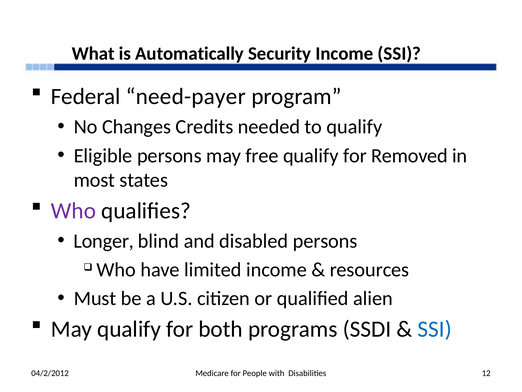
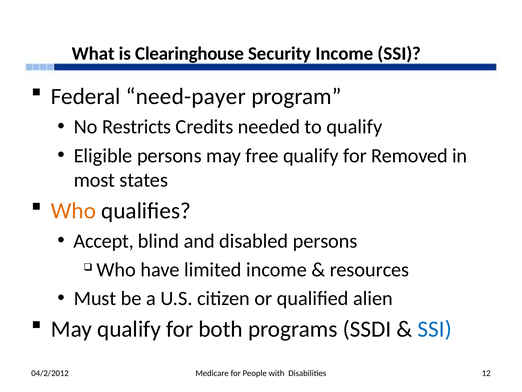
Automatically: Automatically -> Clearinghouse
Changes: Changes -> Restricts
Who at (73, 210) colour: purple -> orange
Longer: Longer -> Accept
